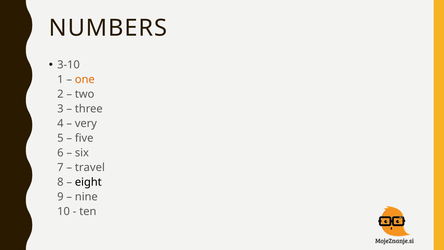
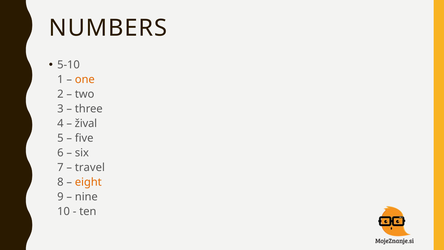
3-10: 3-10 -> 5-10
very: very -> žival
eight colour: black -> orange
